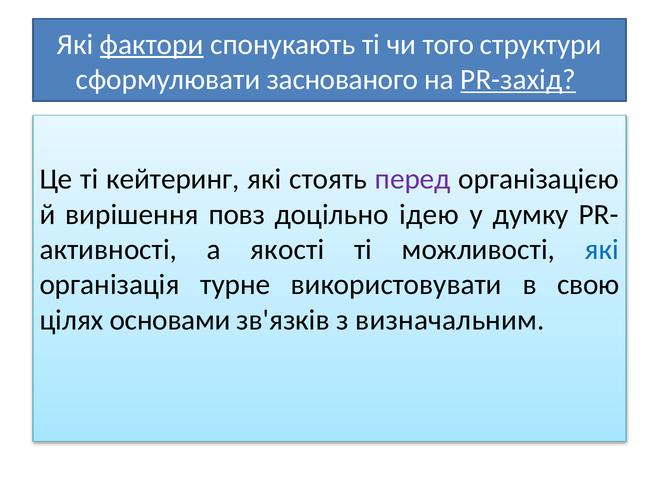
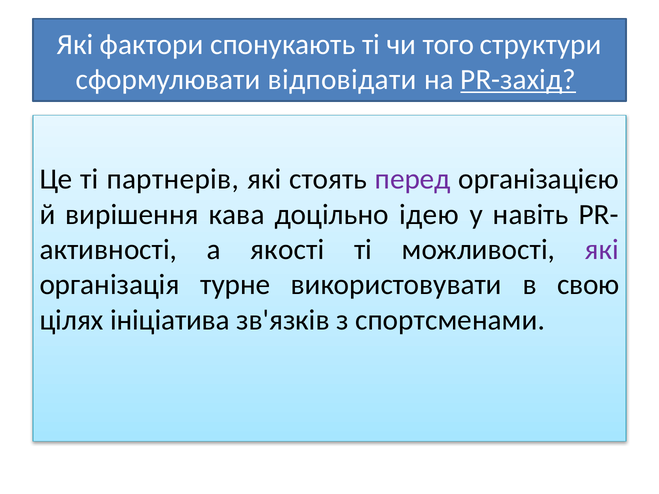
фактори underline: present -> none
заснованого: заснованого -> відповідати
кейтеринг: кейтеринг -> партнерів
повз: повз -> кава
думку: думку -> навіть
які at (602, 250) colour: blue -> purple
основами: основами -> ініціатива
визначальним: визначальним -> спортсменами
